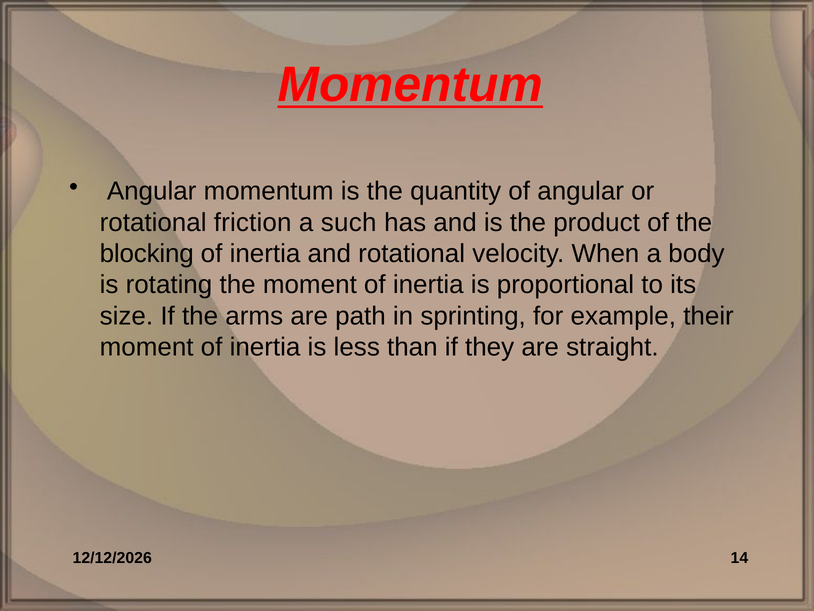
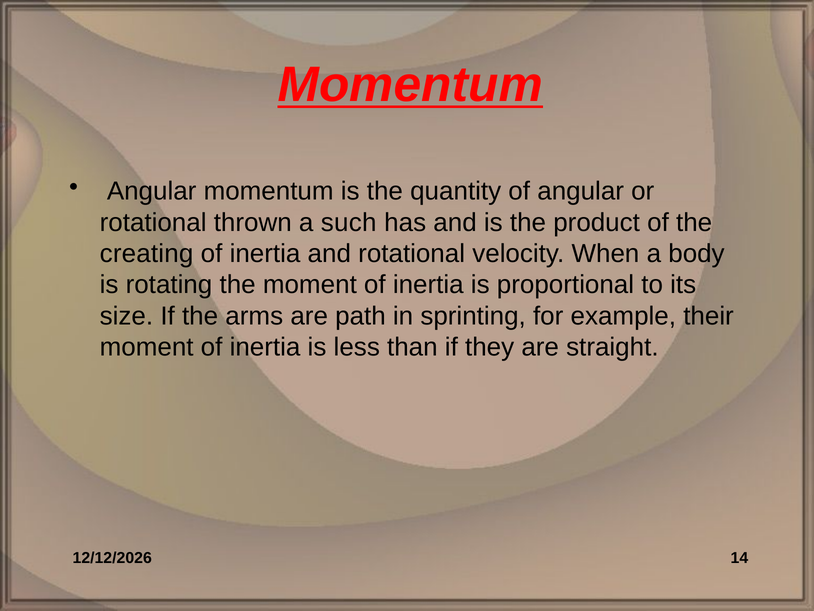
friction: friction -> thrown
blocking: blocking -> creating
